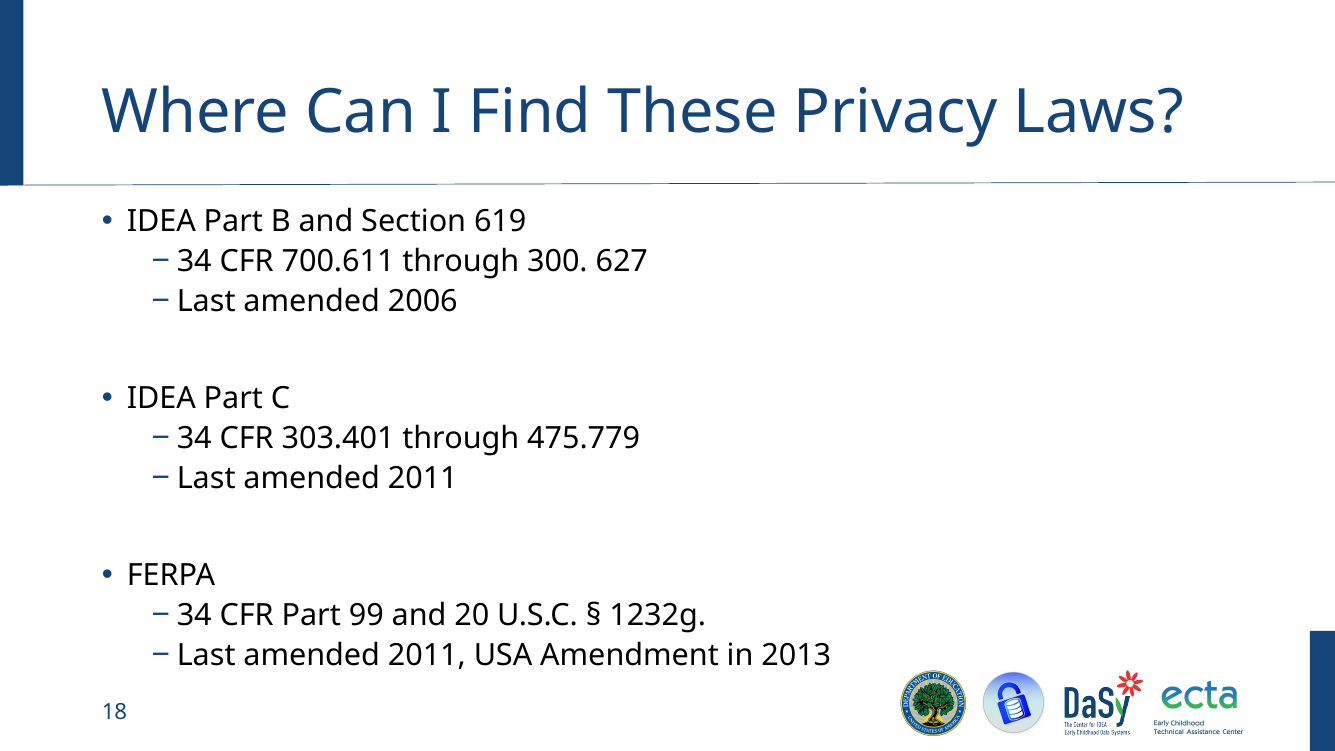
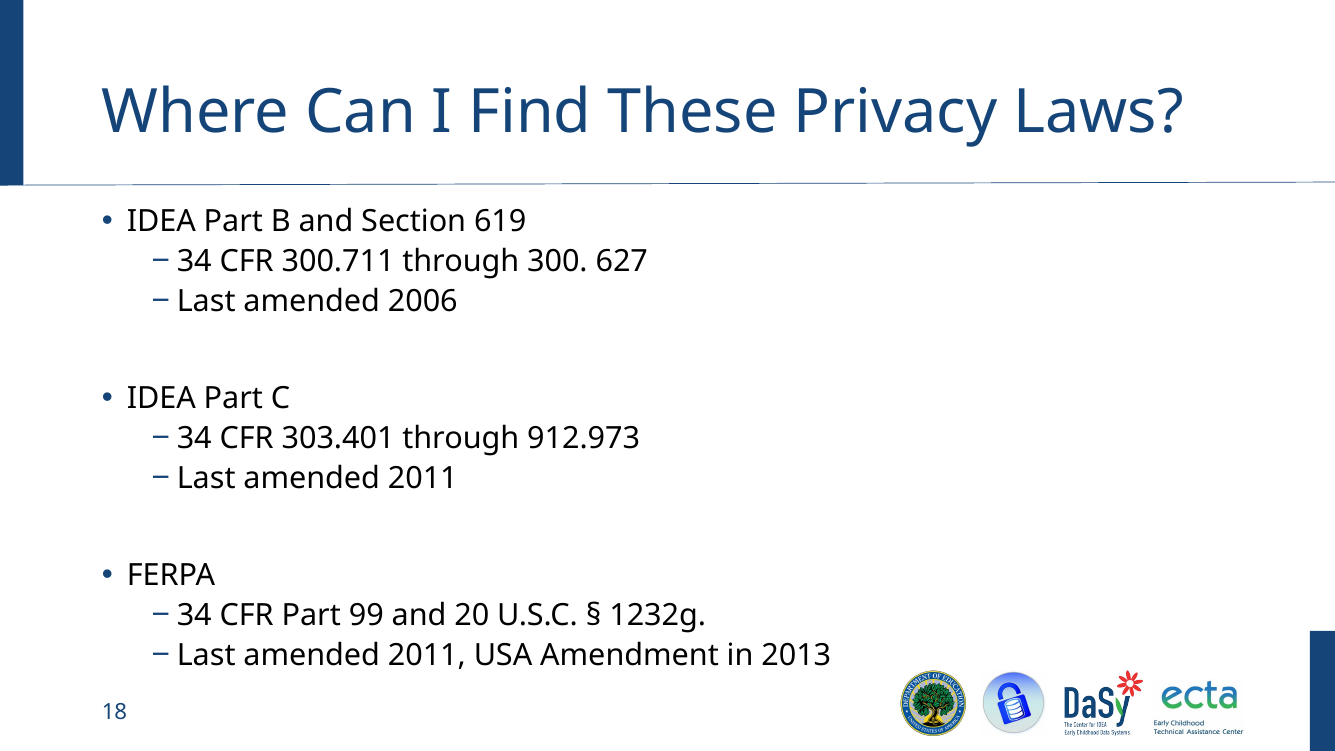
700.611: 700.611 -> 300.711
475.779: 475.779 -> 912.973
